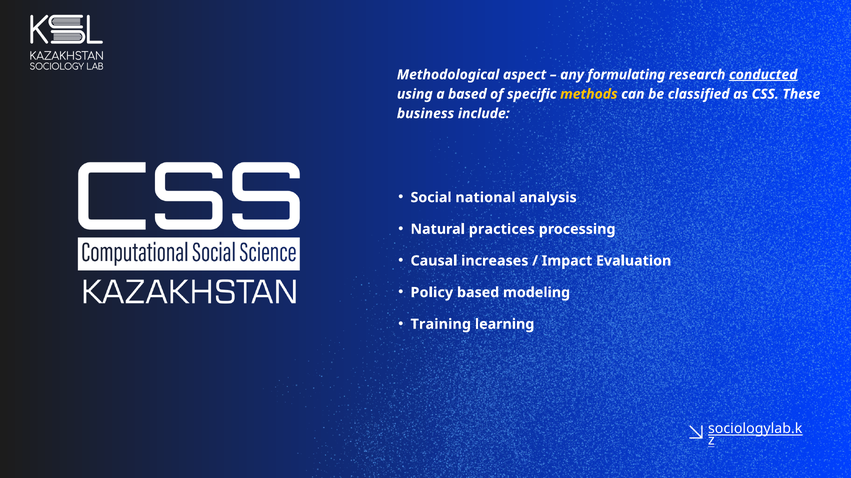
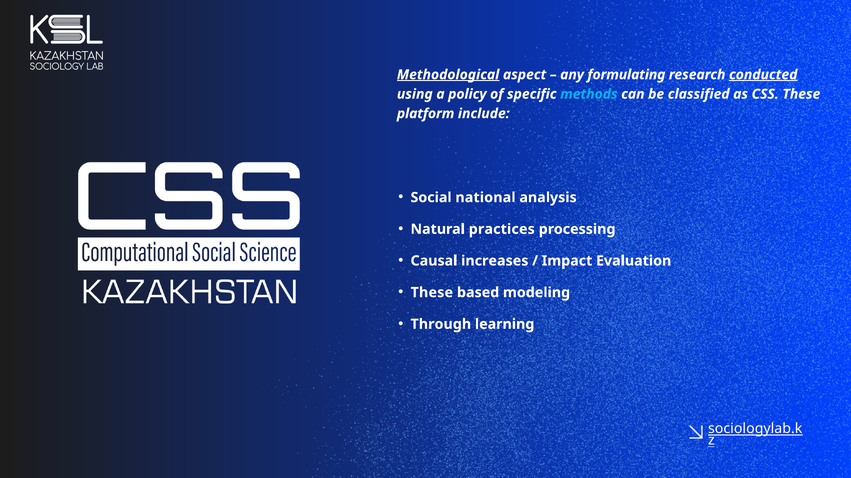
Methodological underline: none -> present
a based: based -> policy
methods colour: yellow -> light blue
business: business -> platform
Policy at (432, 293): Policy -> These
Training: Training -> Through
